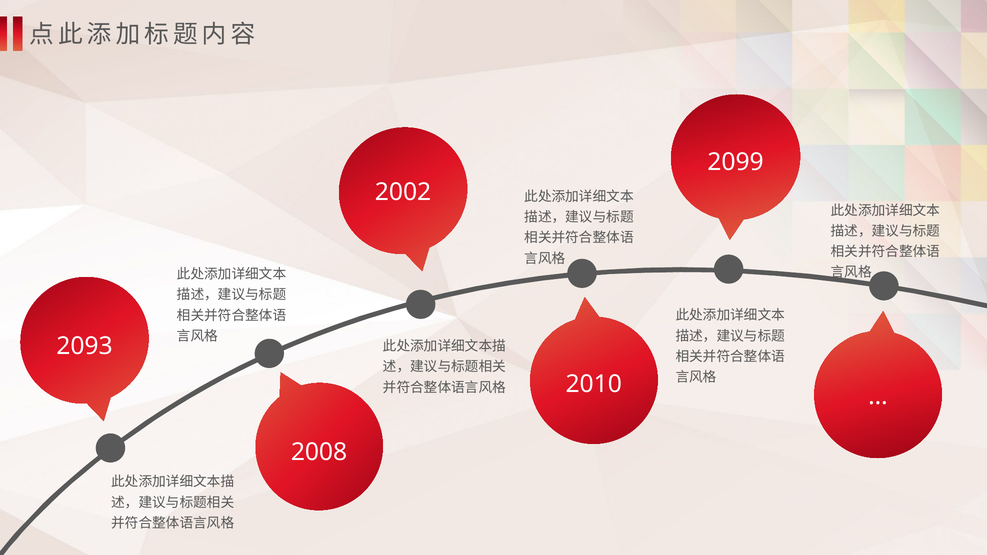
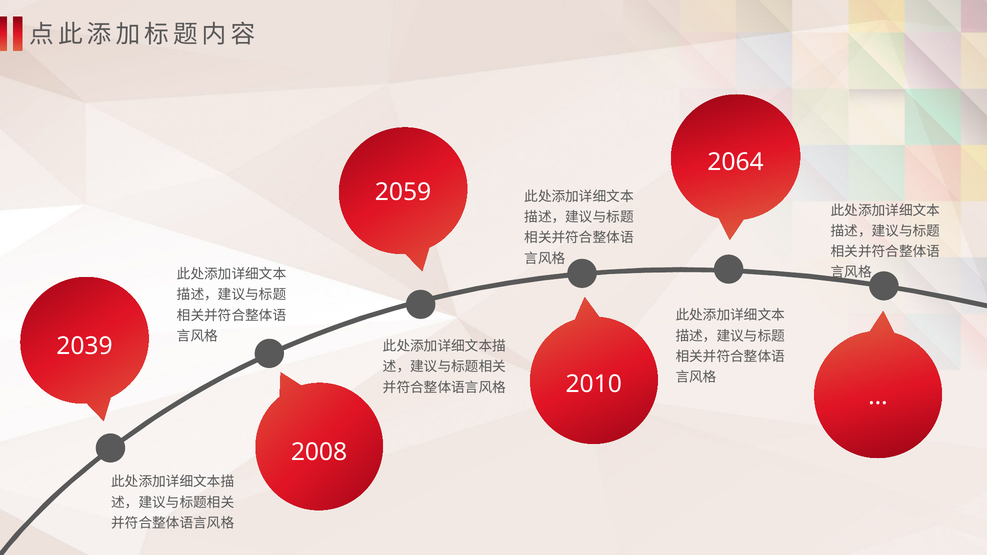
2099: 2099 -> 2064
2002: 2002 -> 2059
2093: 2093 -> 2039
